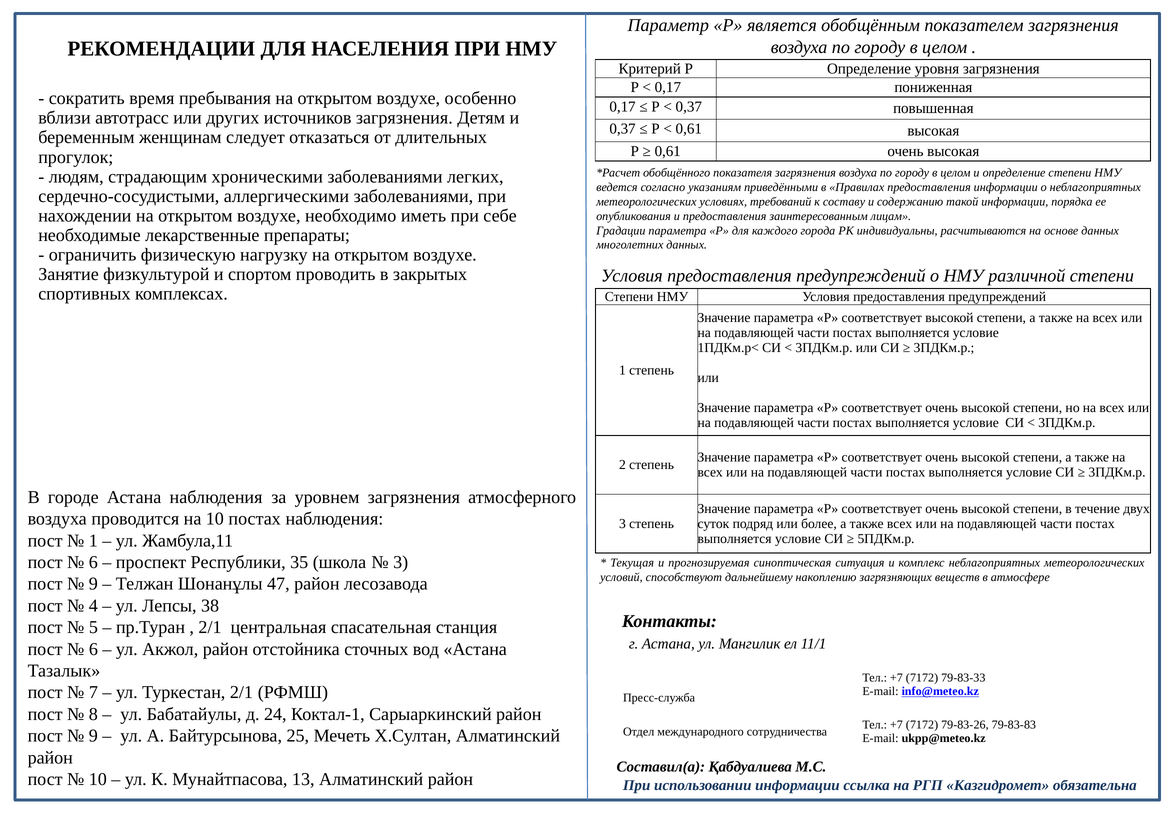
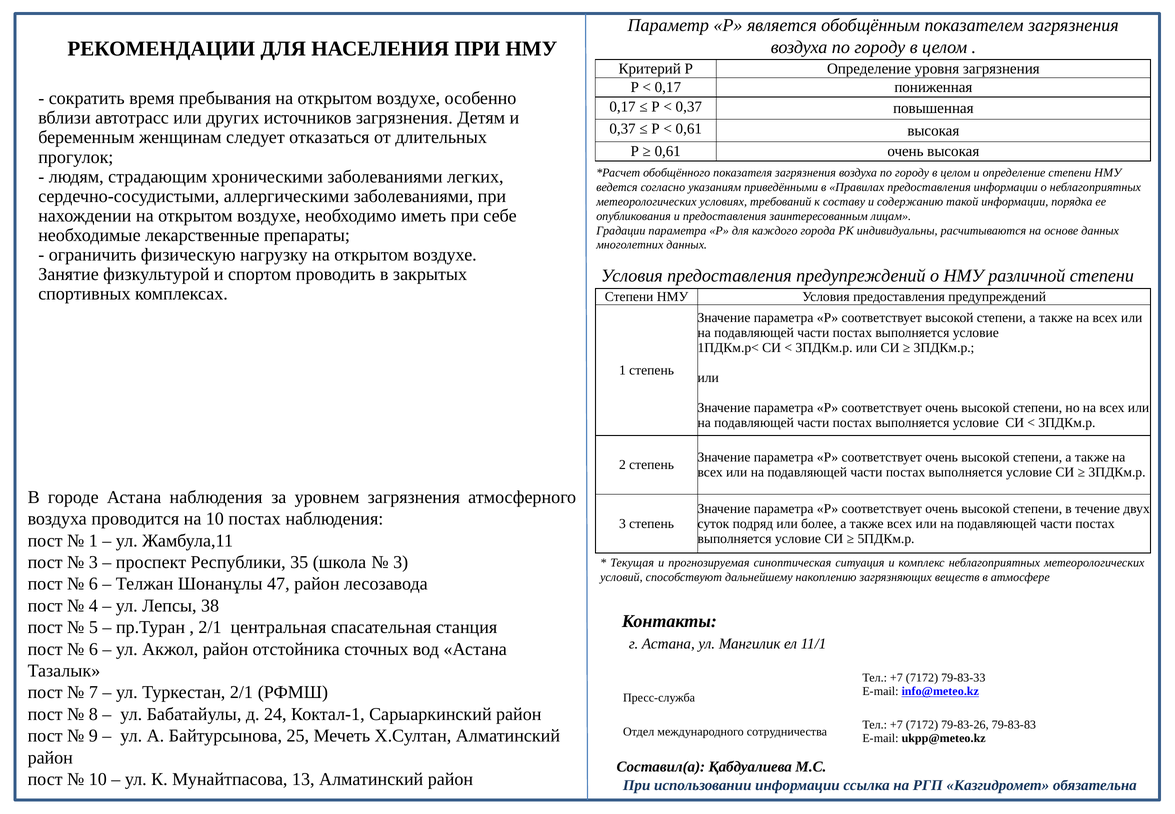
6 at (93, 562): 6 -> 3
9 at (93, 584): 9 -> 6
